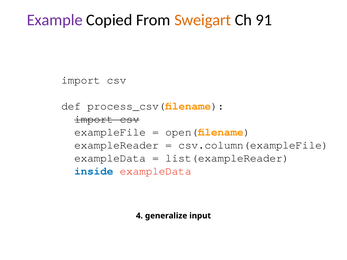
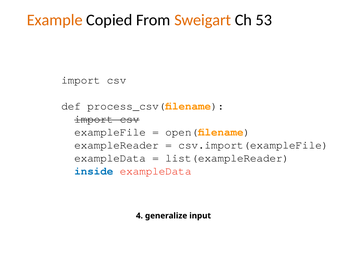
Example colour: purple -> orange
91: 91 -> 53
csv.column(exampleFile: csv.column(exampleFile -> csv.import(exampleFile
